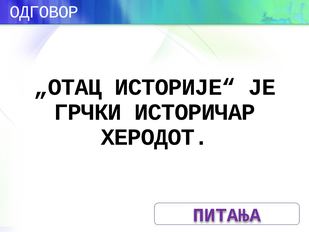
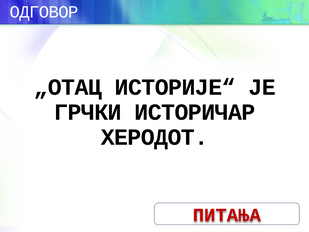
ПИТАЊА colour: purple -> red
